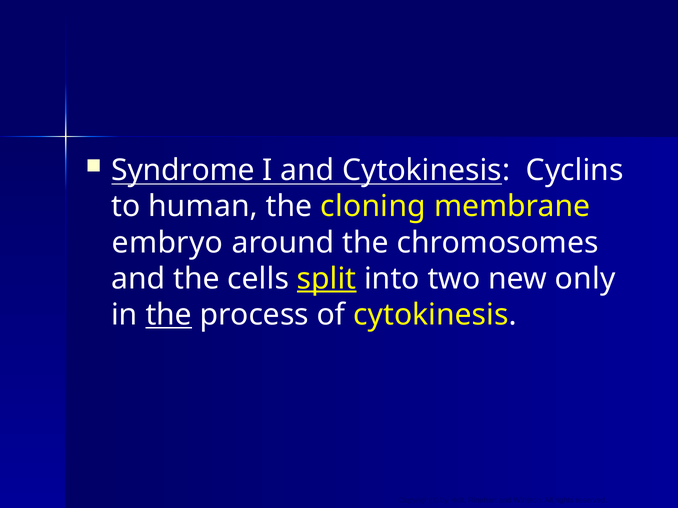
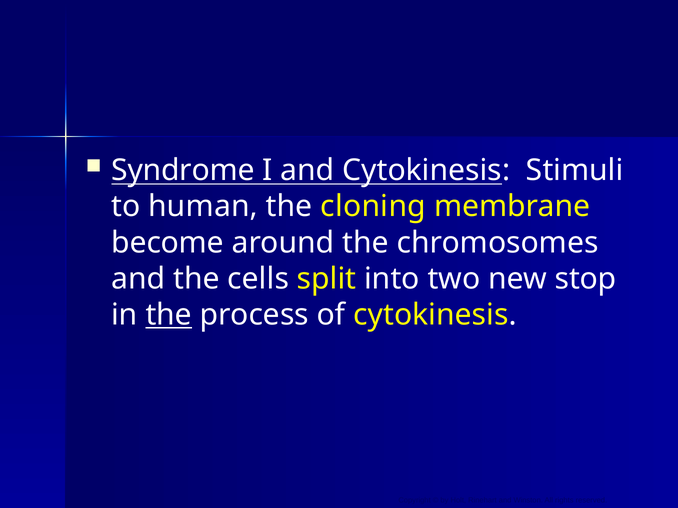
Cyclins: Cyclins -> Stimuli
embryo: embryo -> become
split underline: present -> none
only: only -> stop
